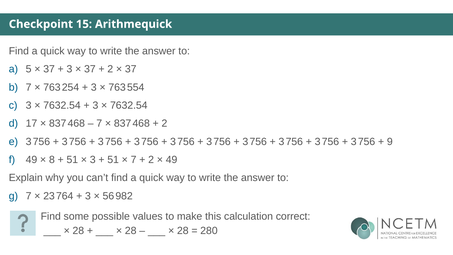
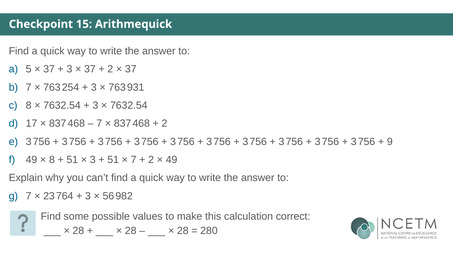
554: 554 -> 931
3 at (29, 105): 3 -> 8
